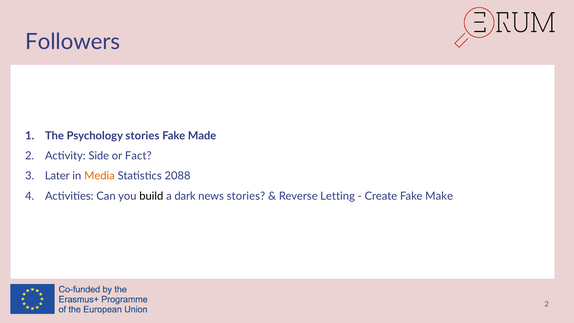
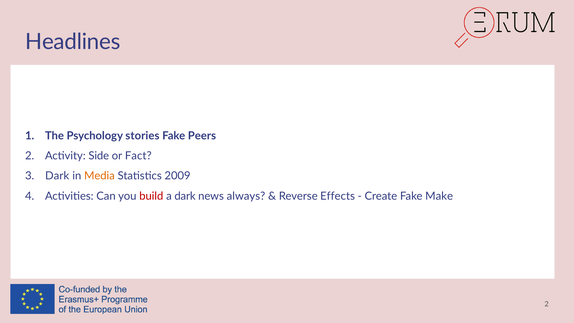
Followers: Followers -> Headlines
Made: Made -> Peers
Later at (57, 176): Later -> Dark
2088: 2088 -> 2009
build colour: black -> red
news stories: stories -> always
Letting: Letting -> Effects
